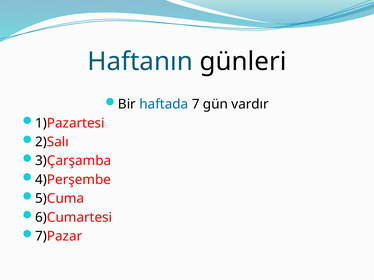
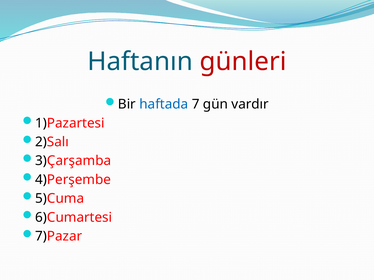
günleri colour: black -> red
